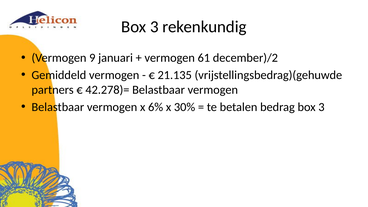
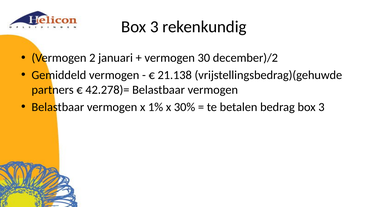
9: 9 -> 2
61: 61 -> 30
21.135: 21.135 -> 21.138
6%: 6% -> 1%
